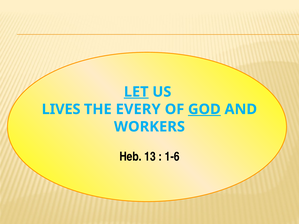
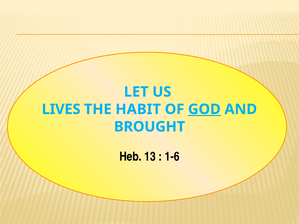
LET underline: present -> none
EVERY: EVERY -> HABIT
WORKERS: WORKERS -> BROUGHT
